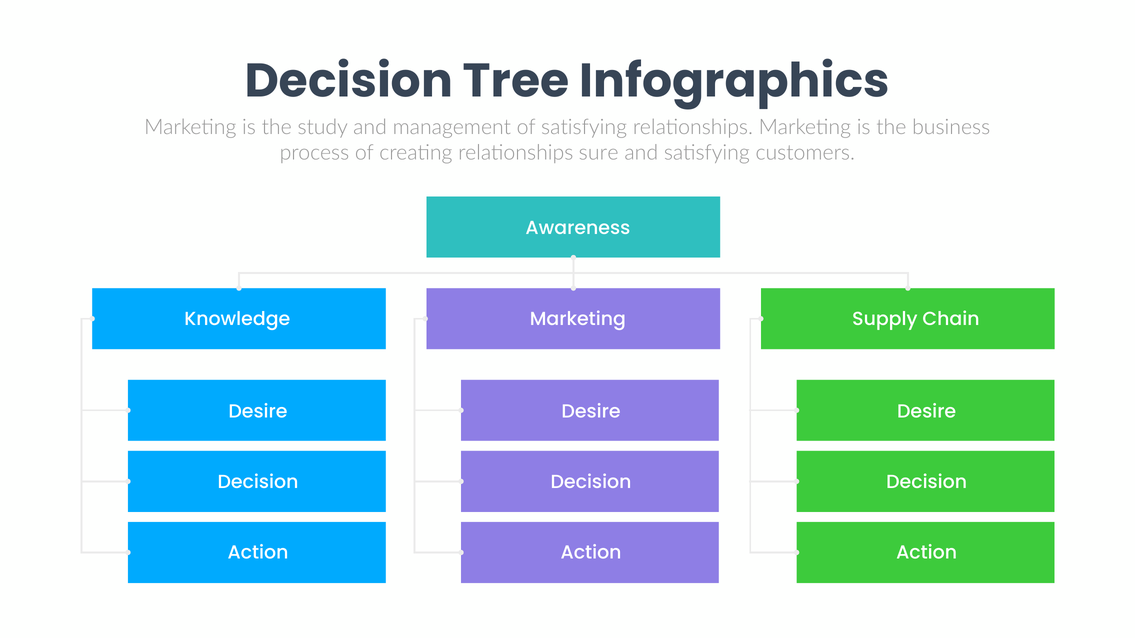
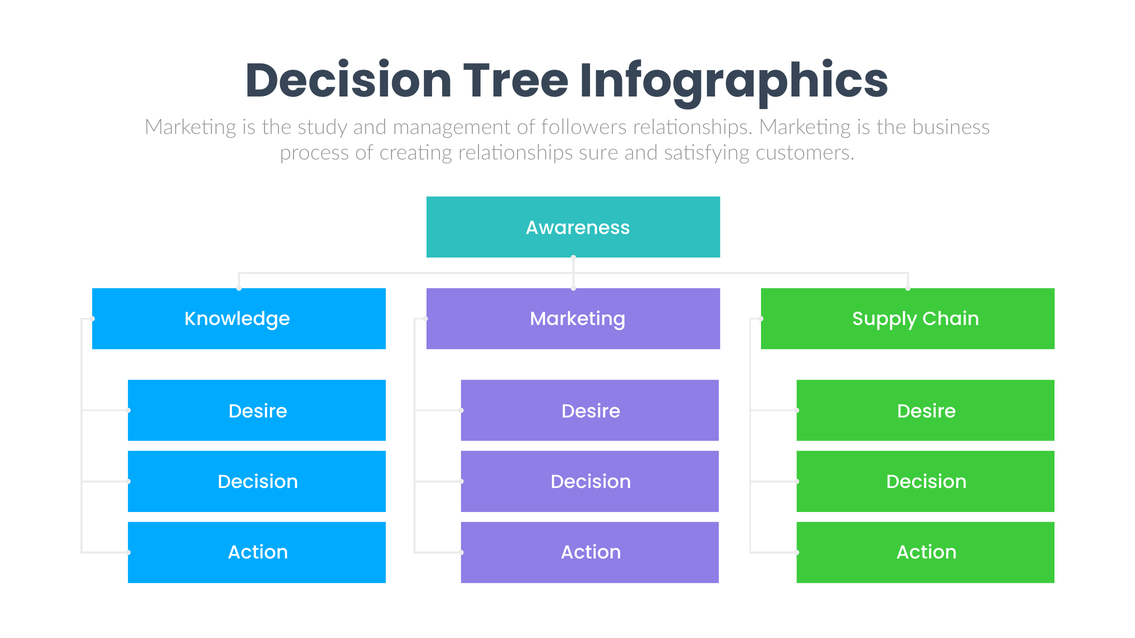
of satisfying: satisfying -> followers
